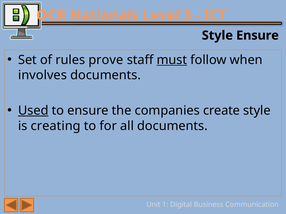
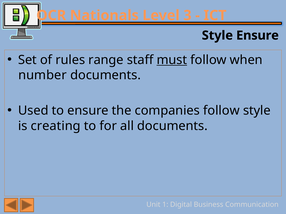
prove: prove -> range
involves: involves -> number
Used underline: present -> none
companies create: create -> follow
